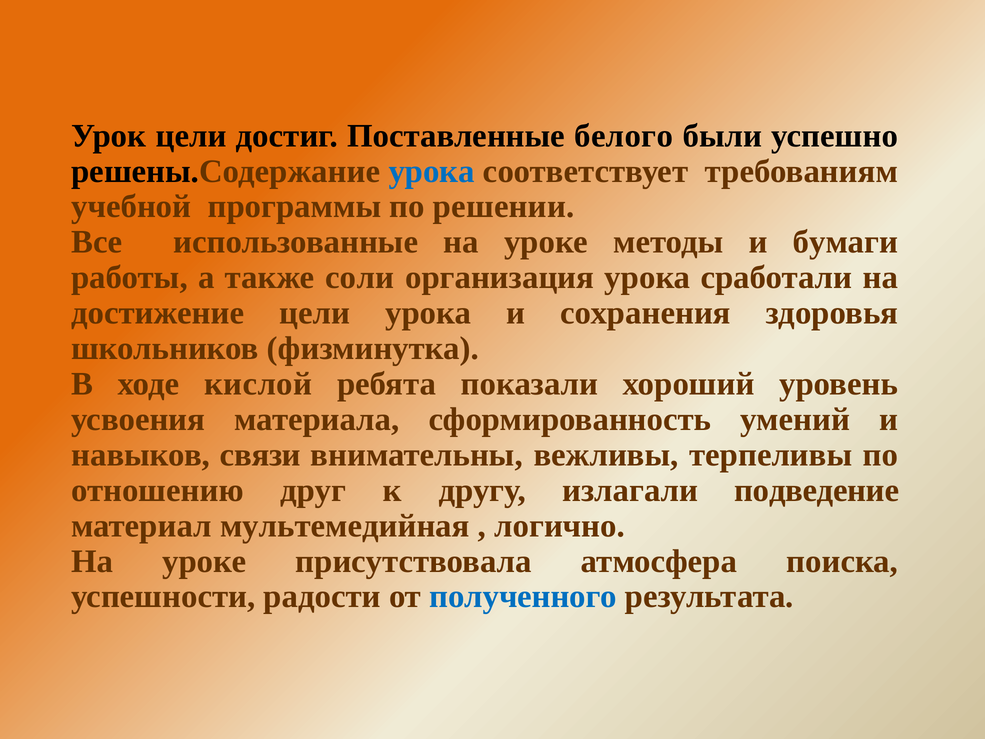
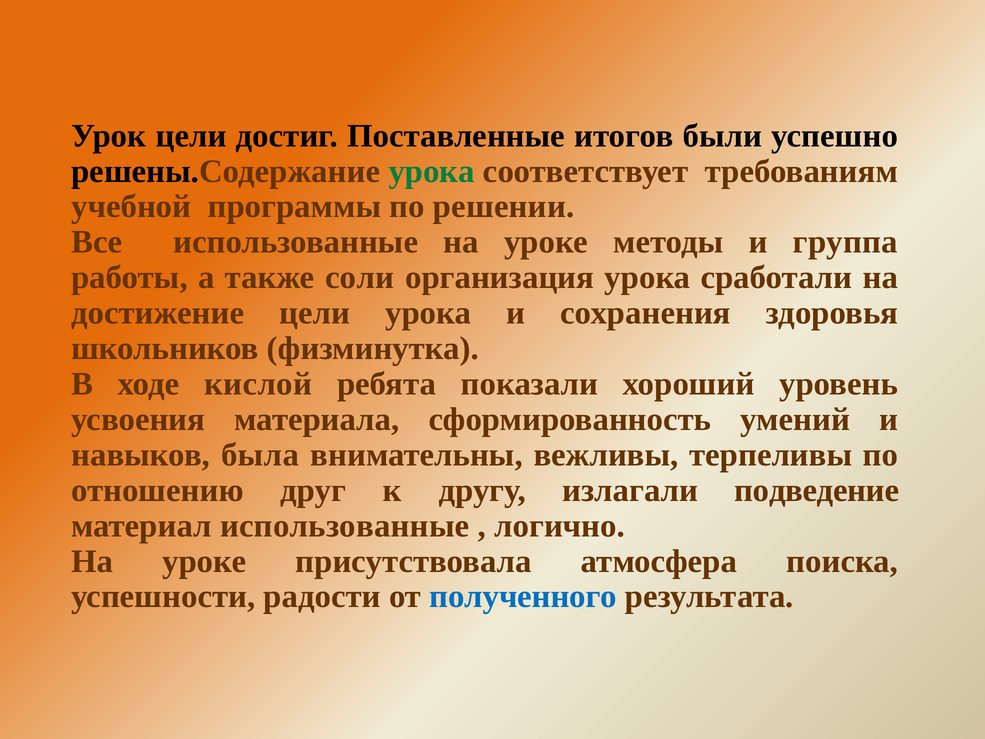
белого: белого -> итогов
урока at (432, 171) colour: blue -> green
бумаги: бумаги -> группа
связи: связи -> была
материал мультемедийная: мультемедийная -> использованные
